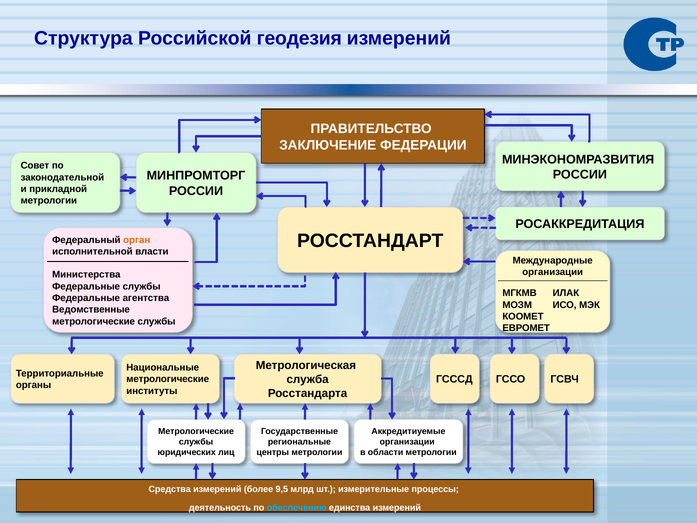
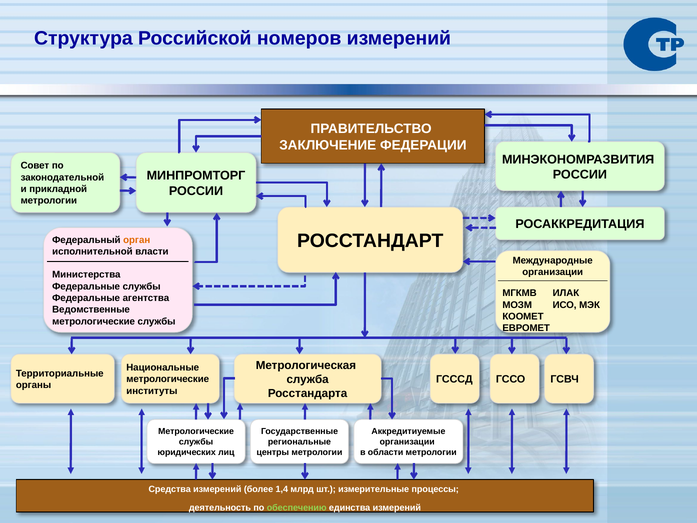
геодезия: геодезия -> номеров
9,5: 9,5 -> 1,4
обеспечению colour: light blue -> light green
